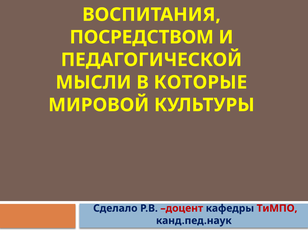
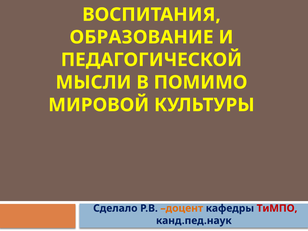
ПОСРЕДСТВОМ: ПОСРЕДСТВОМ -> ОБРАЗОВАНИЕ
КОТОРЫЕ: КОТОРЫЕ -> ПОМИМО
доцент colour: red -> orange
